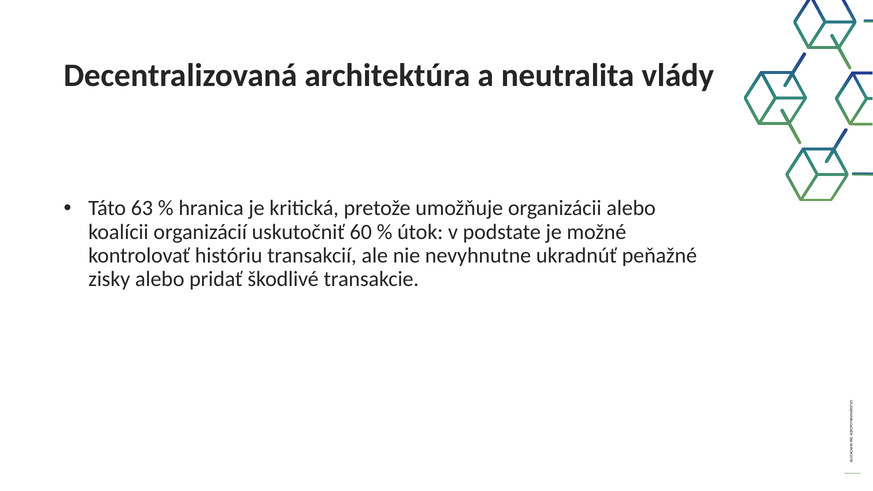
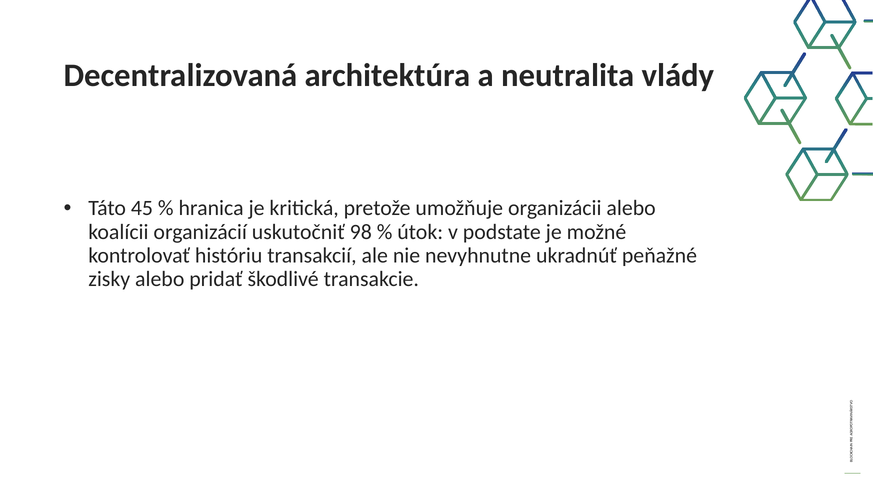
63: 63 -> 45
60: 60 -> 98
